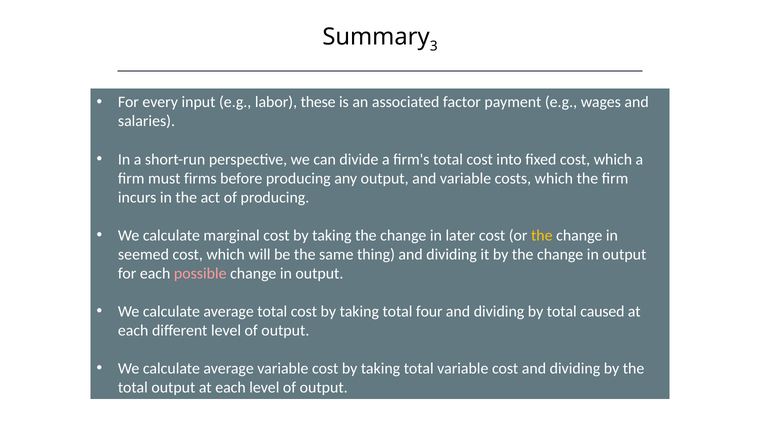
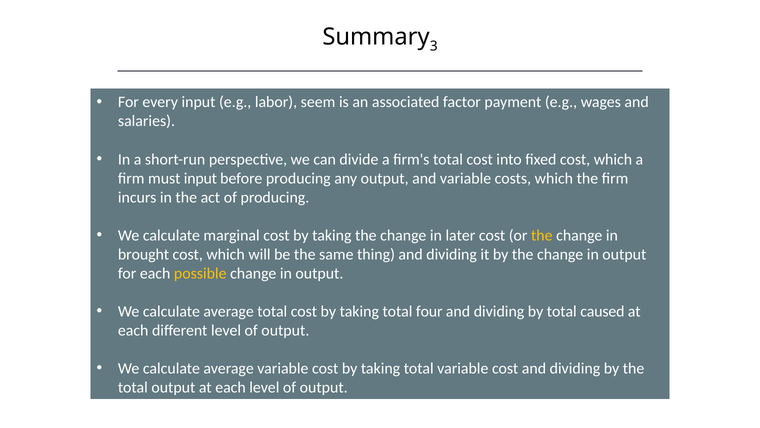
these: these -> seem
must firms: firms -> input
seemed: seemed -> brought
possible colour: pink -> yellow
